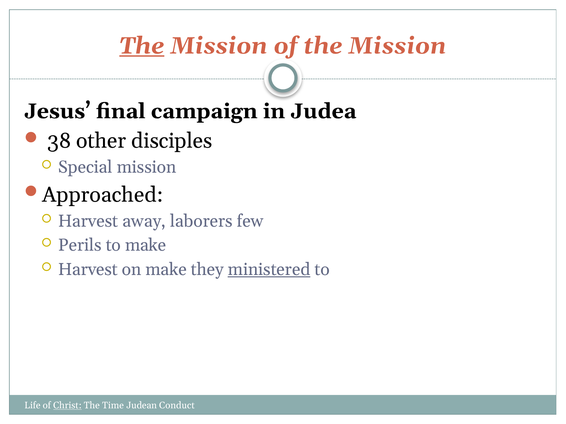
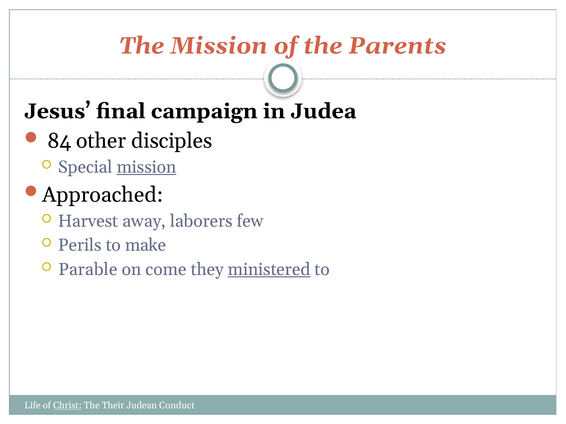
The at (142, 46) underline: present -> none
of the Mission: Mission -> Parents
38: 38 -> 84
mission at (147, 167) underline: none -> present
Harvest at (88, 270): Harvest -> Parable
on make: make -> come
Time: Time -> Their
